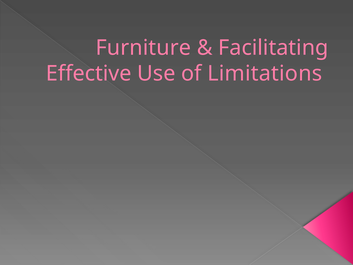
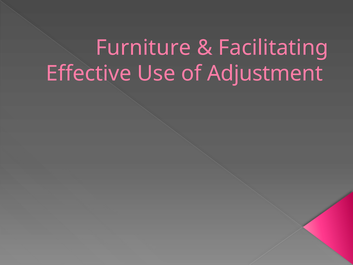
Limitations: Limitations -> Adjustment
